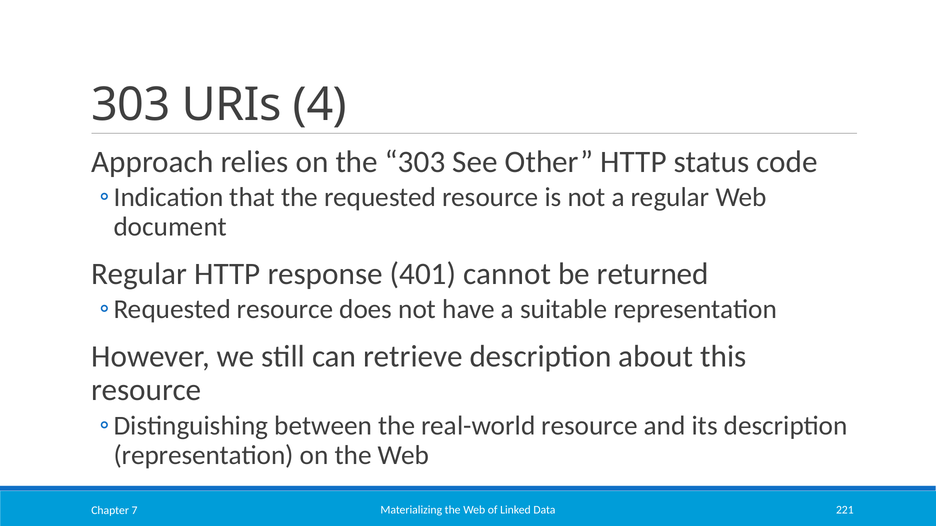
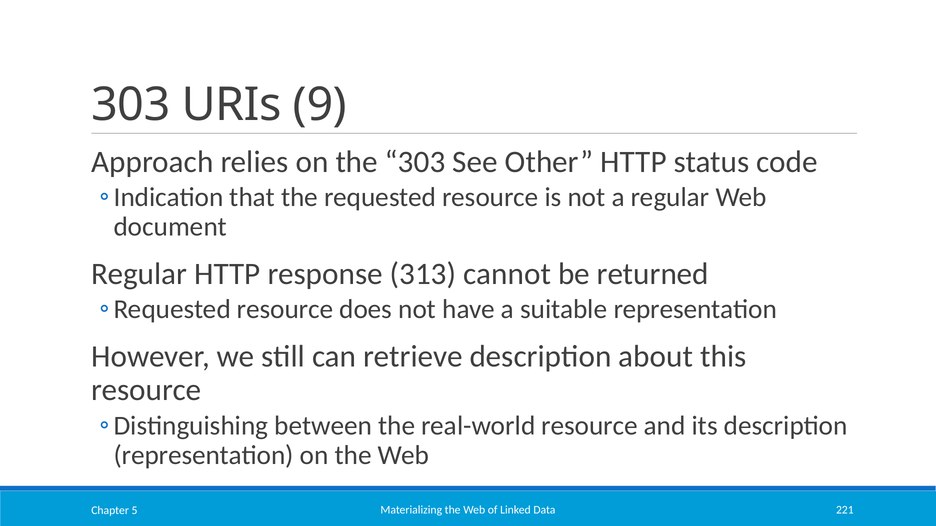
4: 4 -> 9
401: 401 -> 313
7: 7 -> 5
